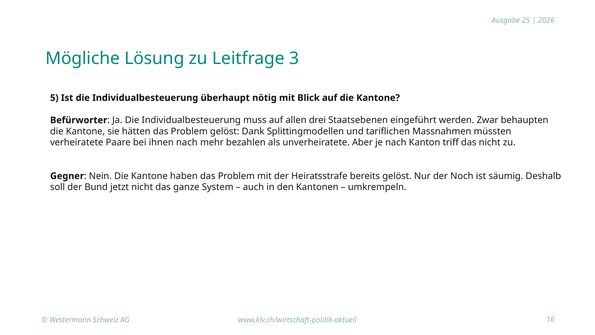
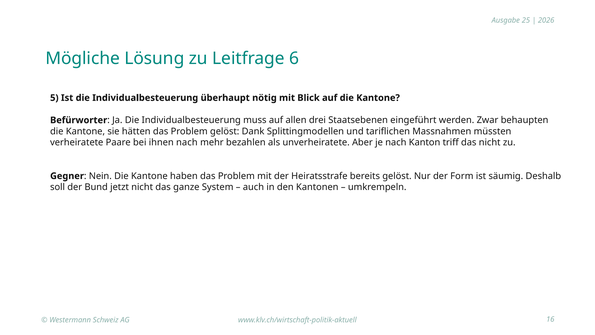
3: 3 -> 6
Noch: Noch -> Form
